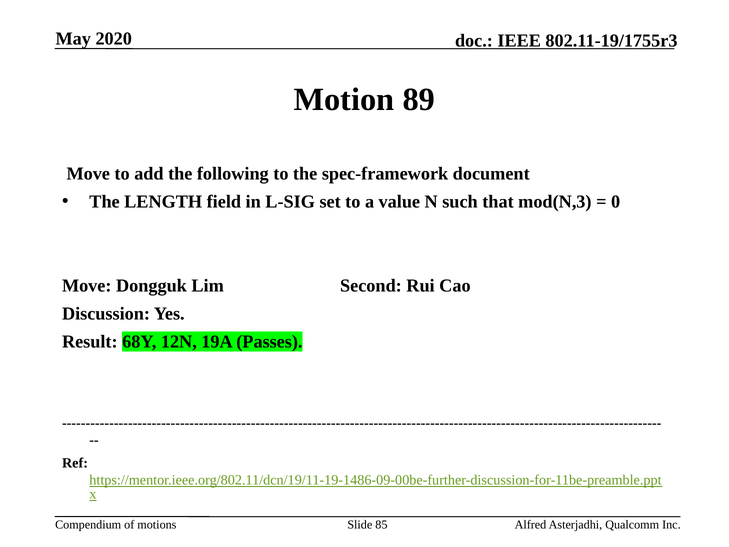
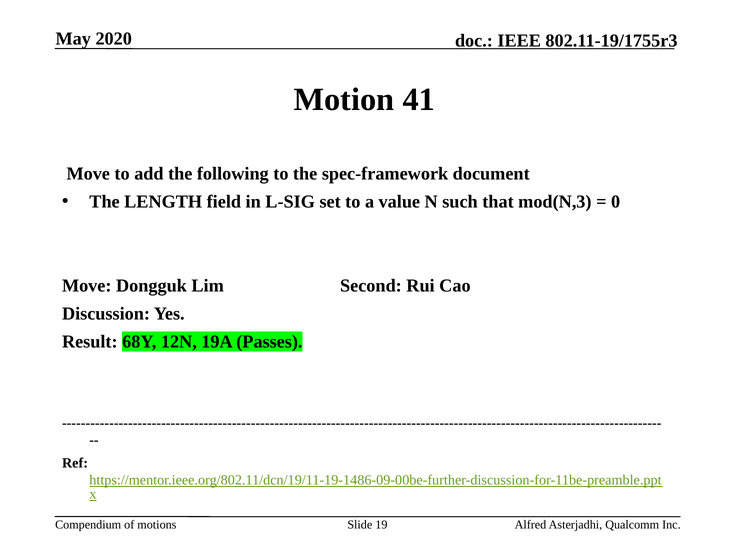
89: 89 -> 41
85: 85 -> 19
